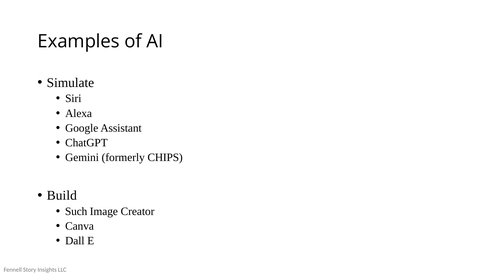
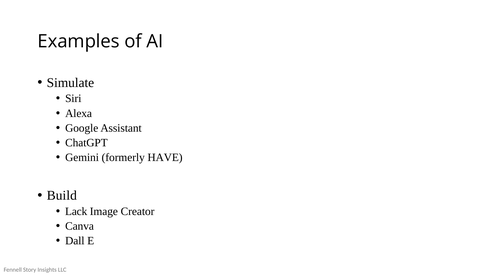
CHIPS: CHIPS -> HAVE
Such: Such -> Lack
